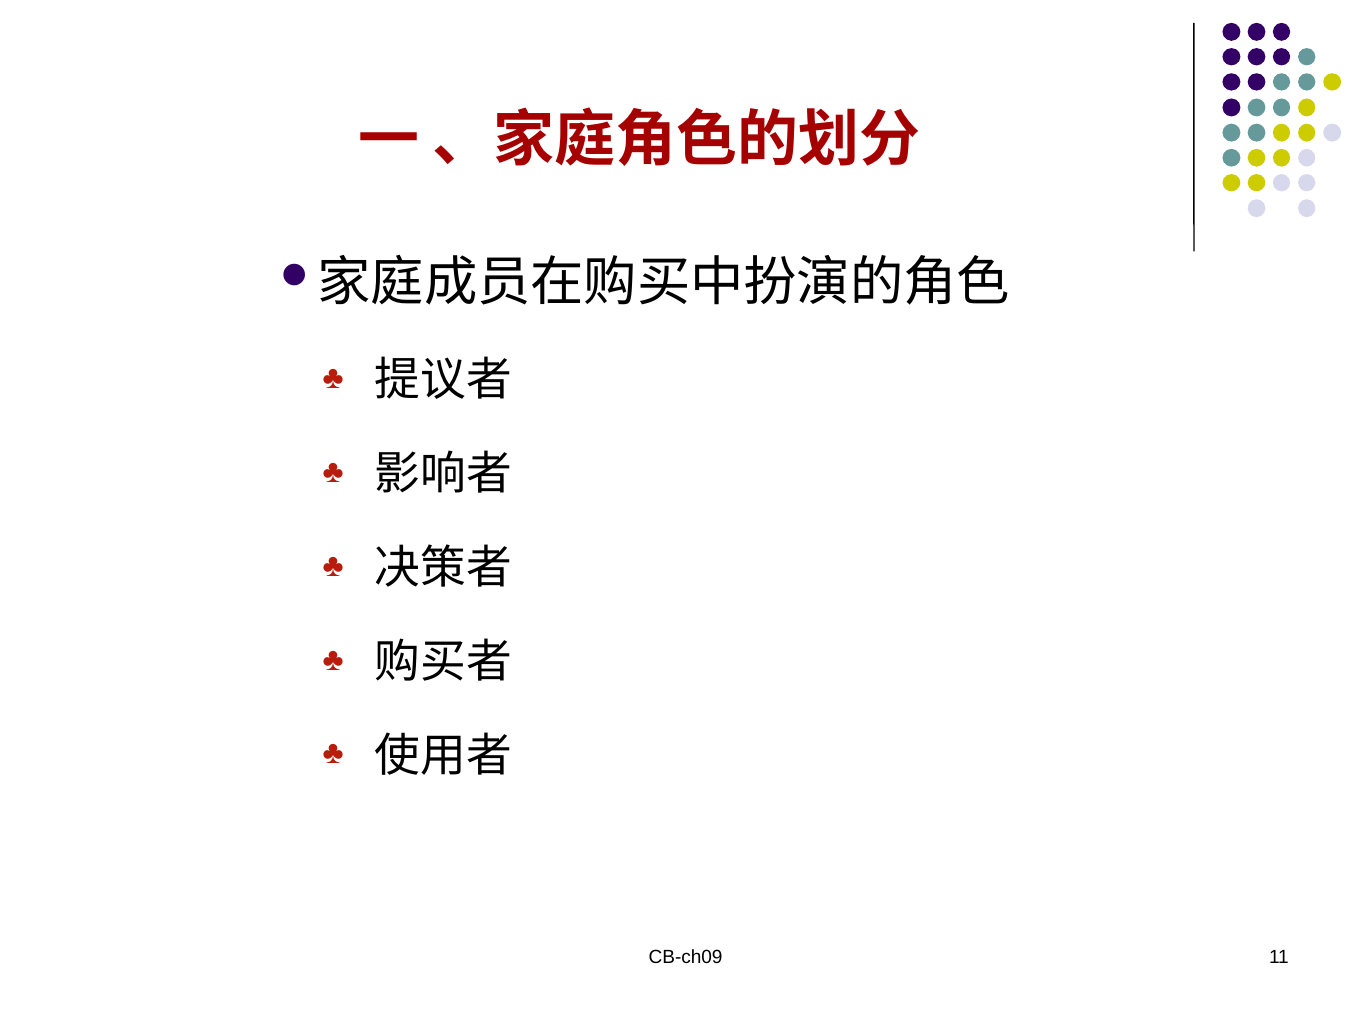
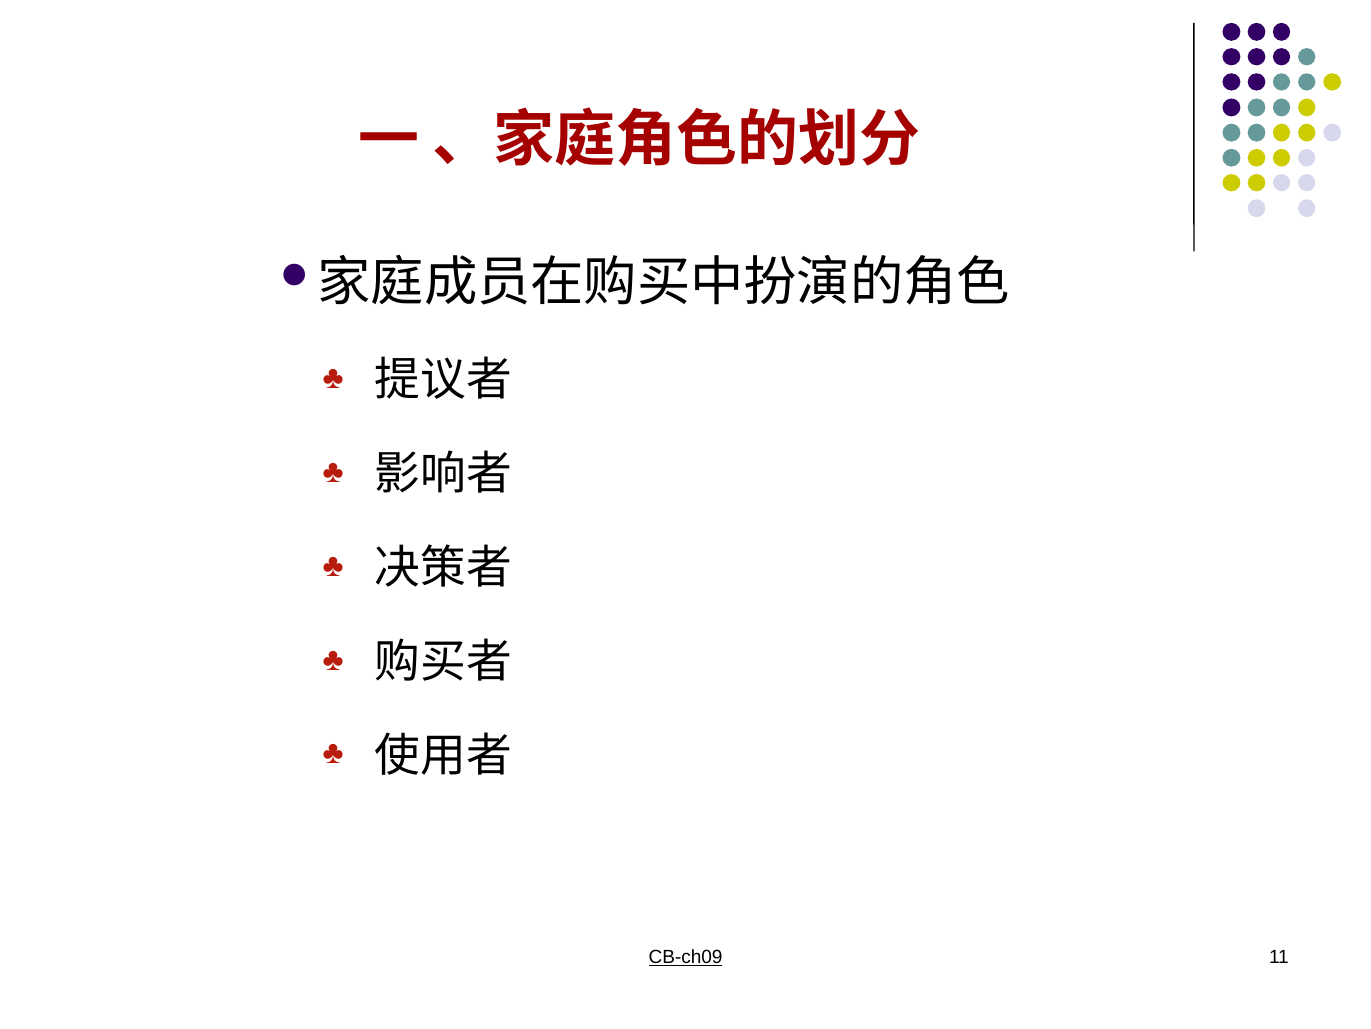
CB-ch09 underline: none -> present
